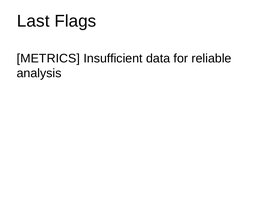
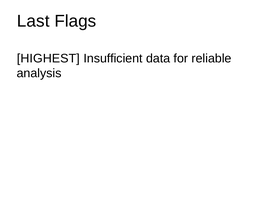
METRICS: METRICS -> HIGHEST
